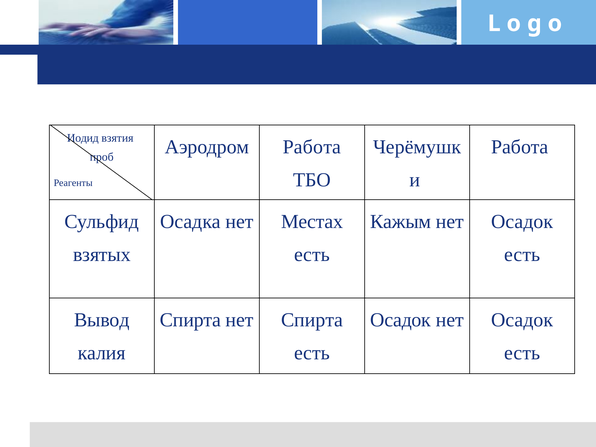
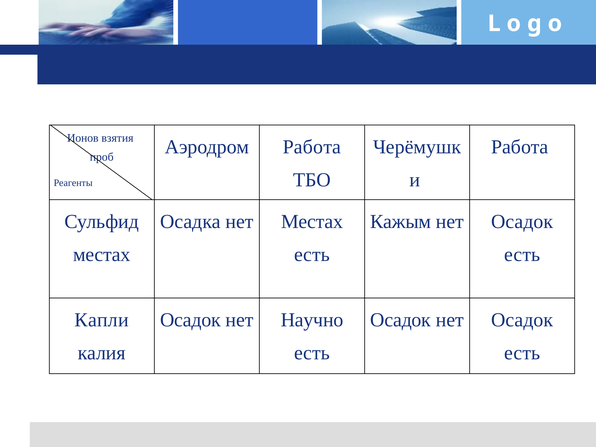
Иодид: Иодид -> Ионов
взятых at (102, 255): взятых -> местах
Вывод: Вывод -> Капли
Спирта at (190, 320): Спирта -> Осадок
нет Спирта: Спирта -> Научно
